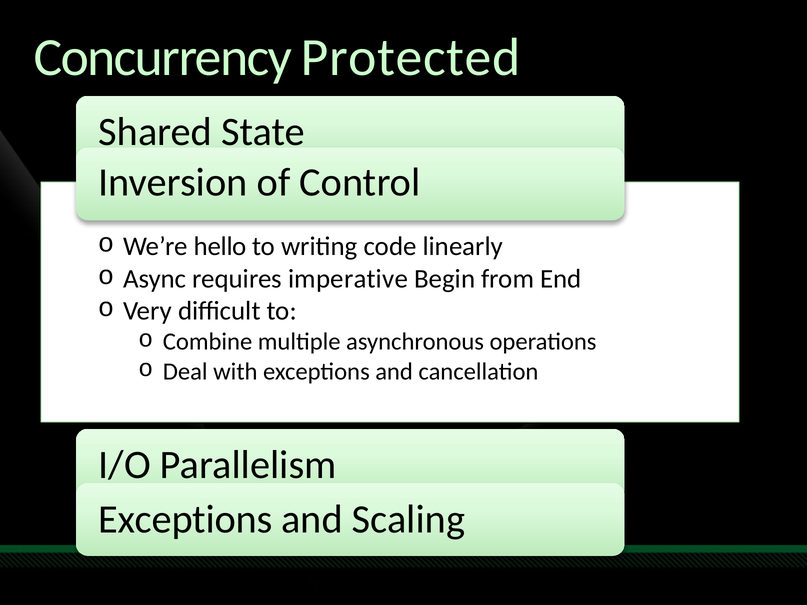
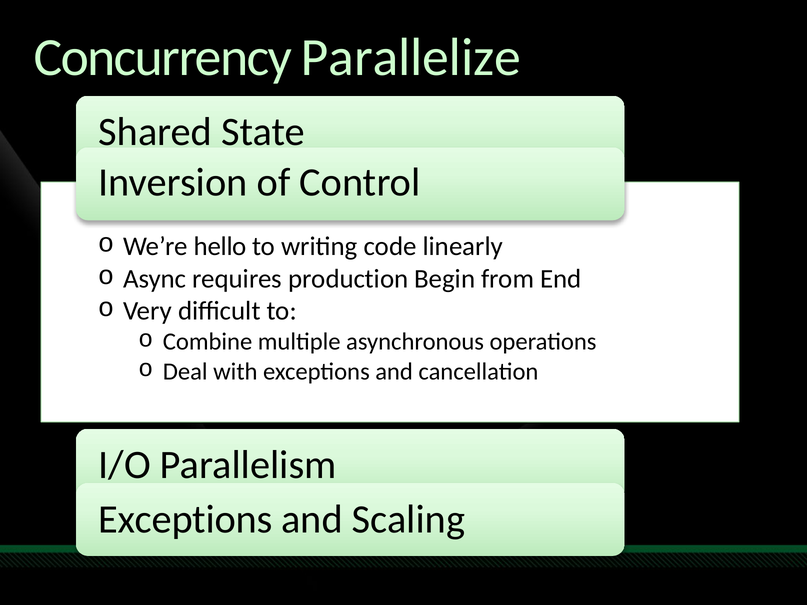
Protected: Protected -> Parallelize
imperative: imperative -> production
